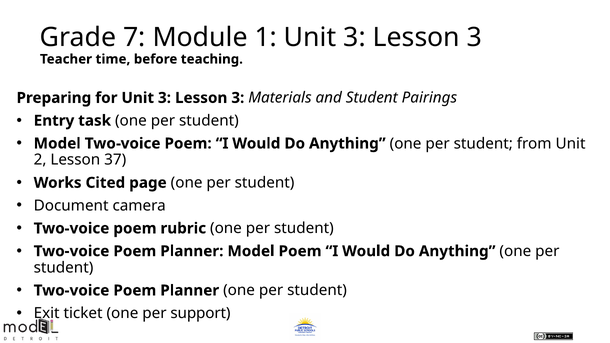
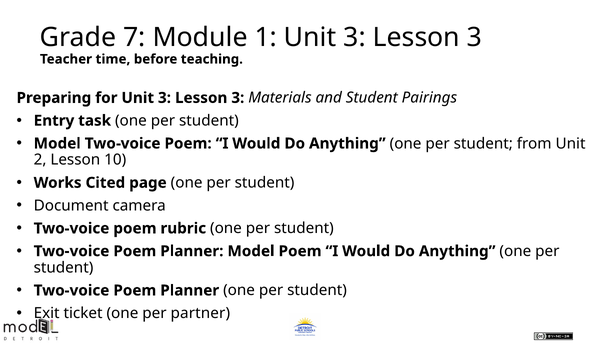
37: 37 -> 10
support: support -> partner
